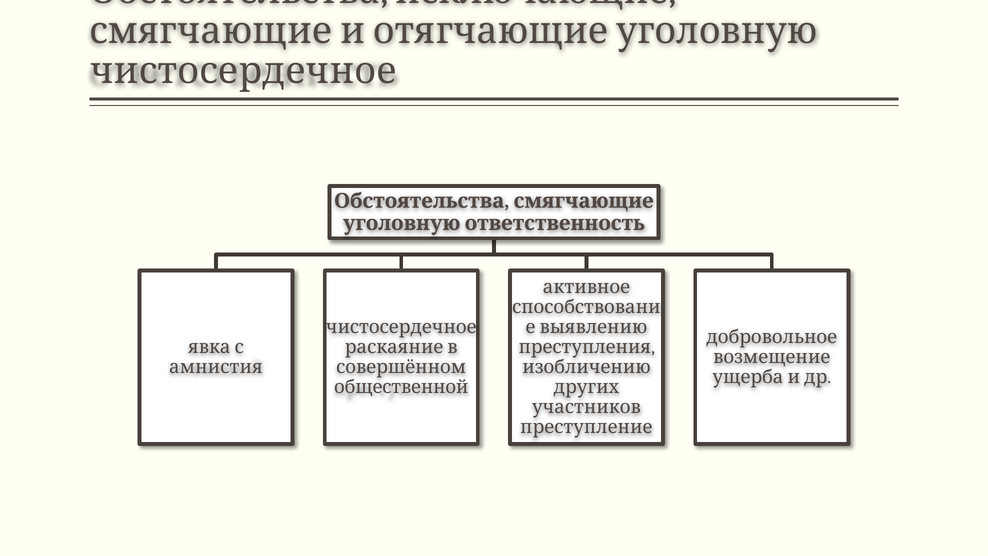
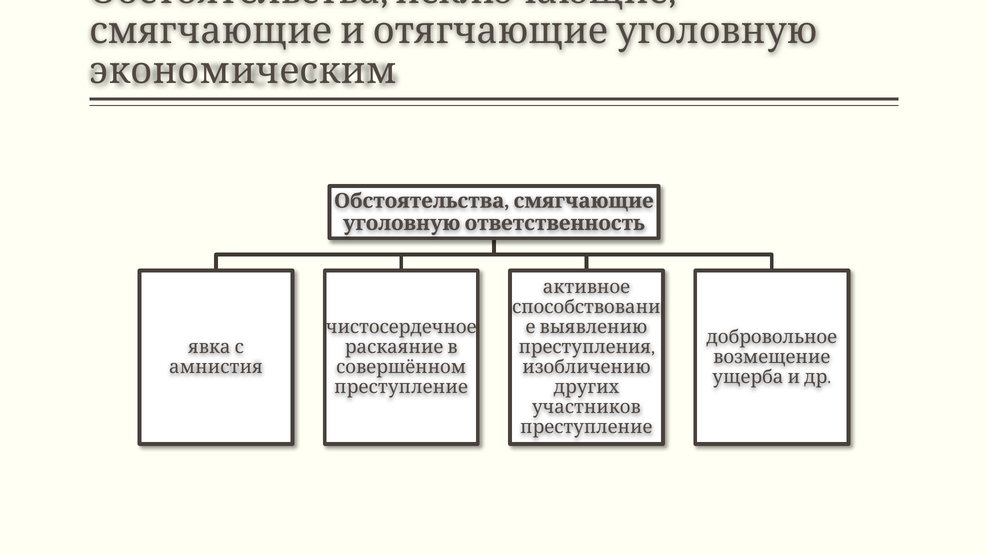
чистосердечное at (243, 71): чистосердечное -> экономическим
общественной at (401, 387): общественной -> преступление
